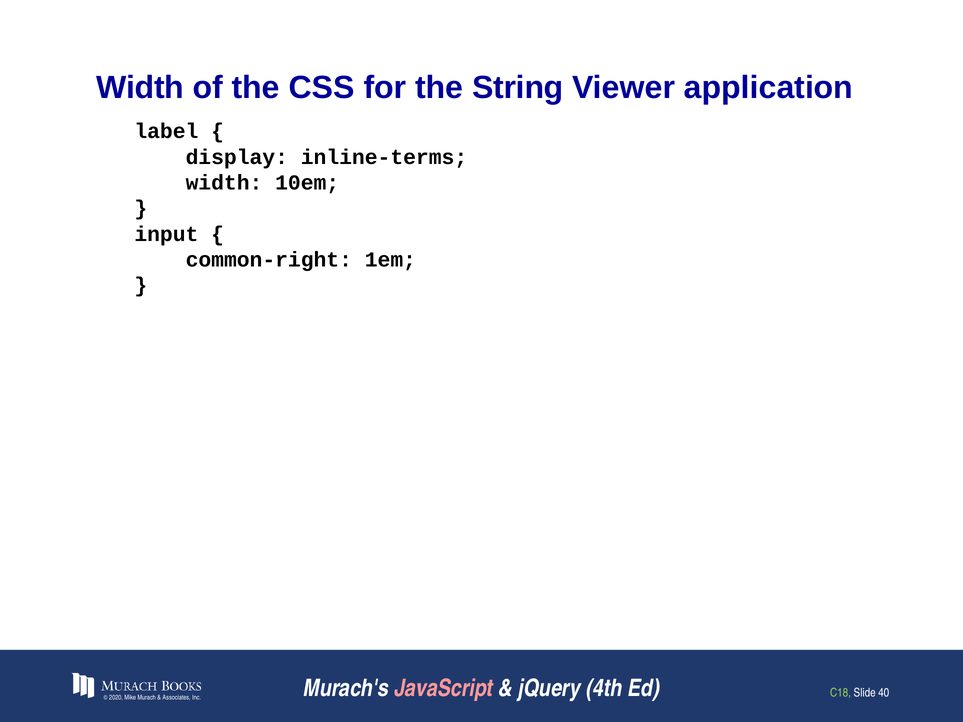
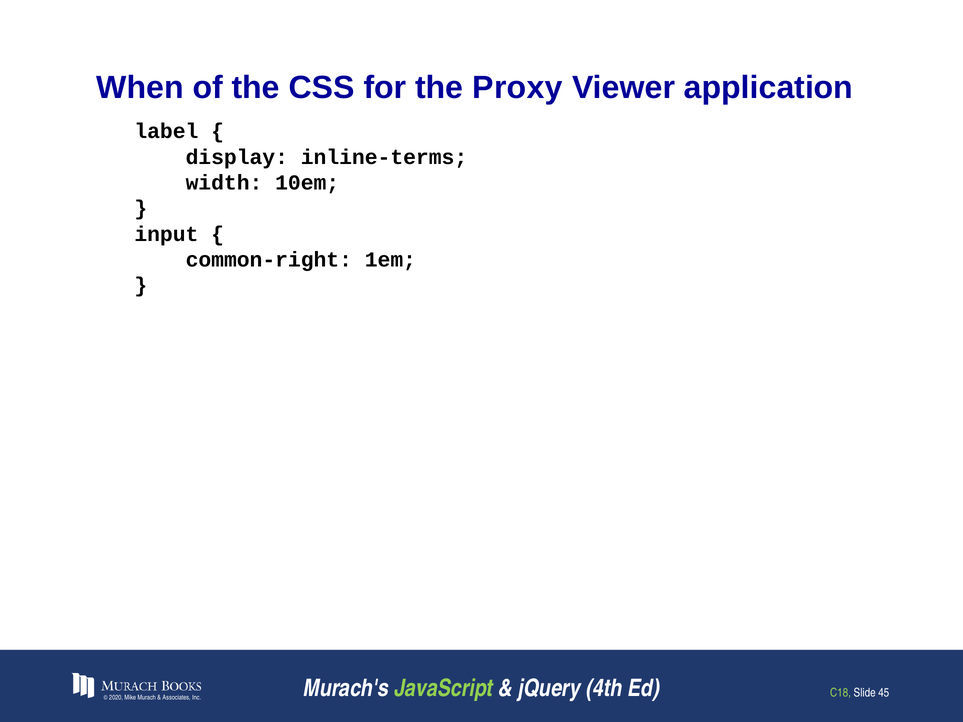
Width at (140, 87): Width -> When
String: String -> Proxy
JavaScript colour: pink -> light green
40: 40 -> 45
